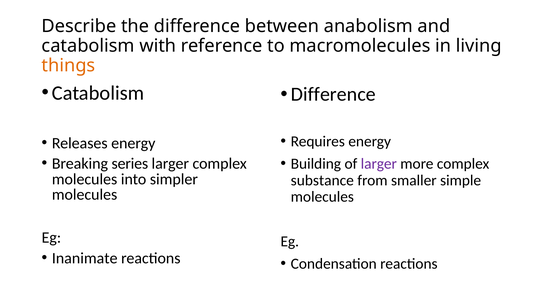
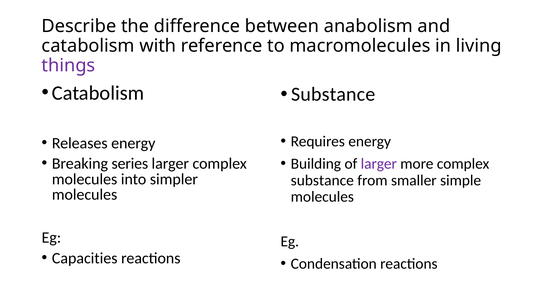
things colour: orange -> purple
Difference at (333, 94): Difference -> Substance
Inanimate: Inanimate -> Capacities
